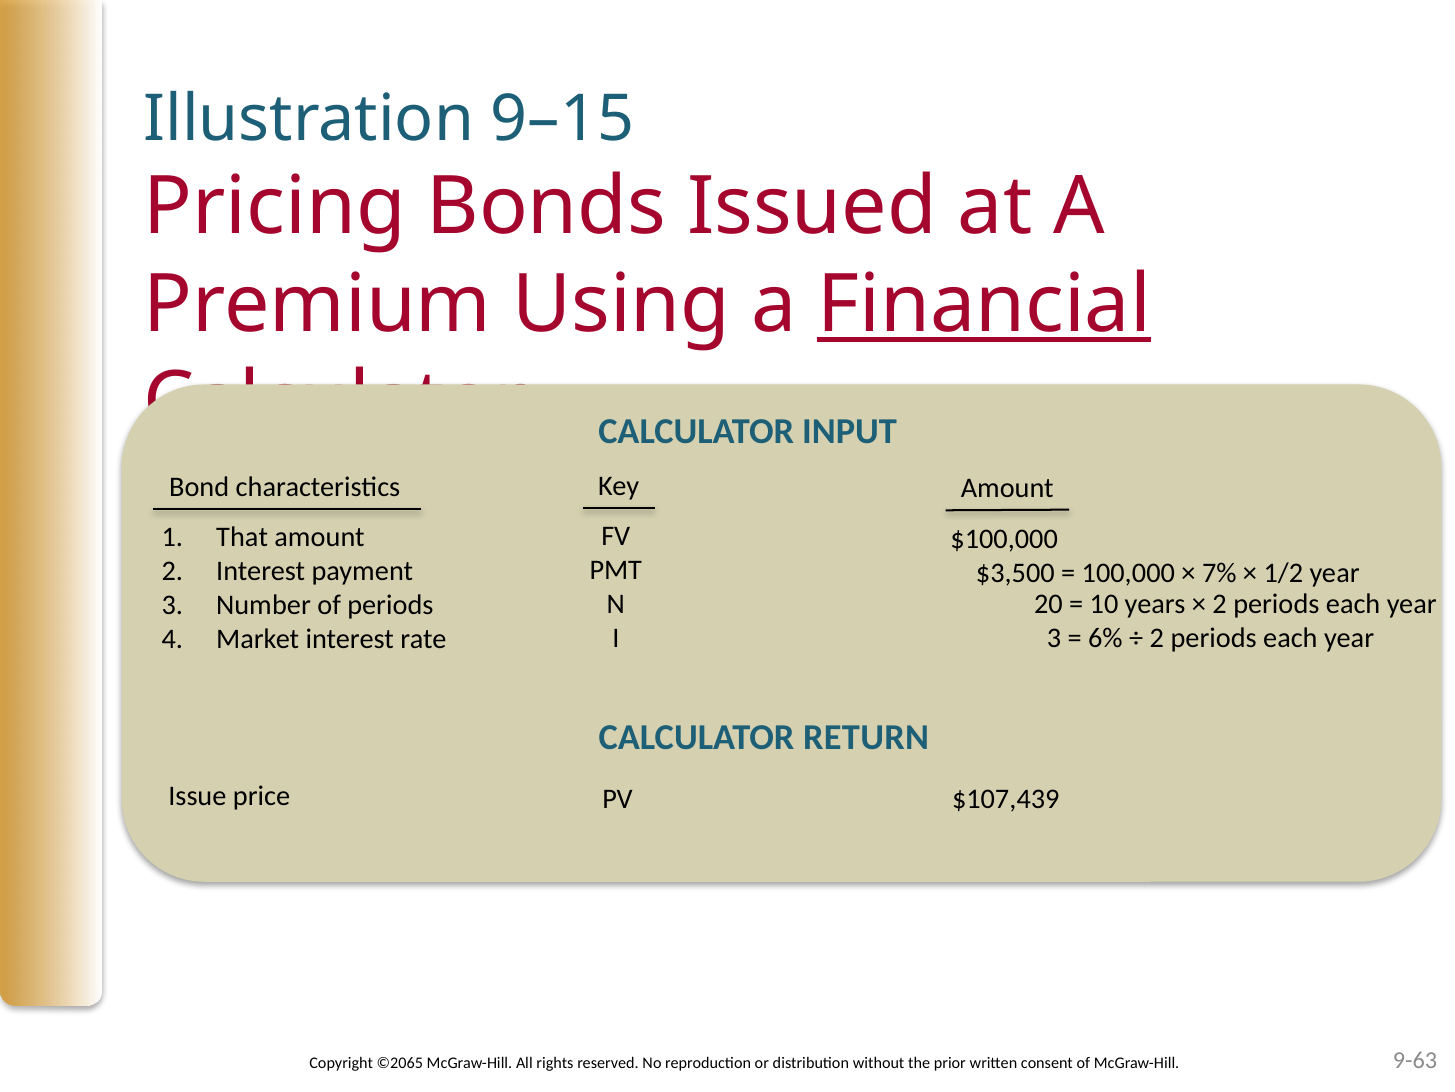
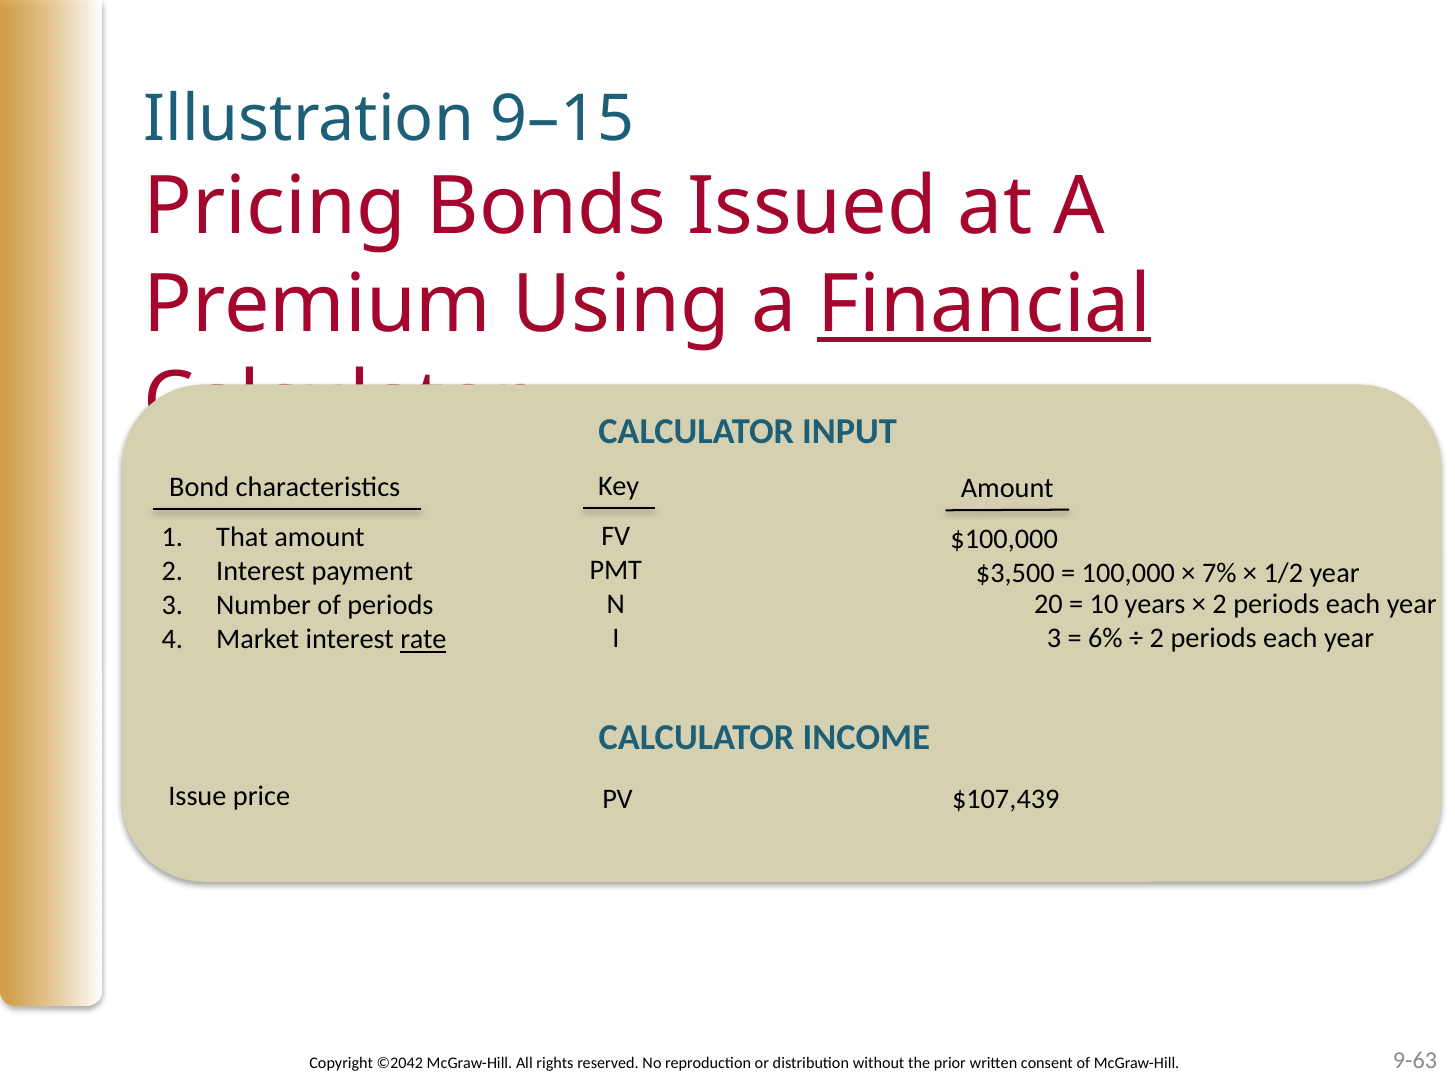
rate underline: none -> present
RETURN: RETURN -> INCOME
©2065: ©2065 -> ©2042
